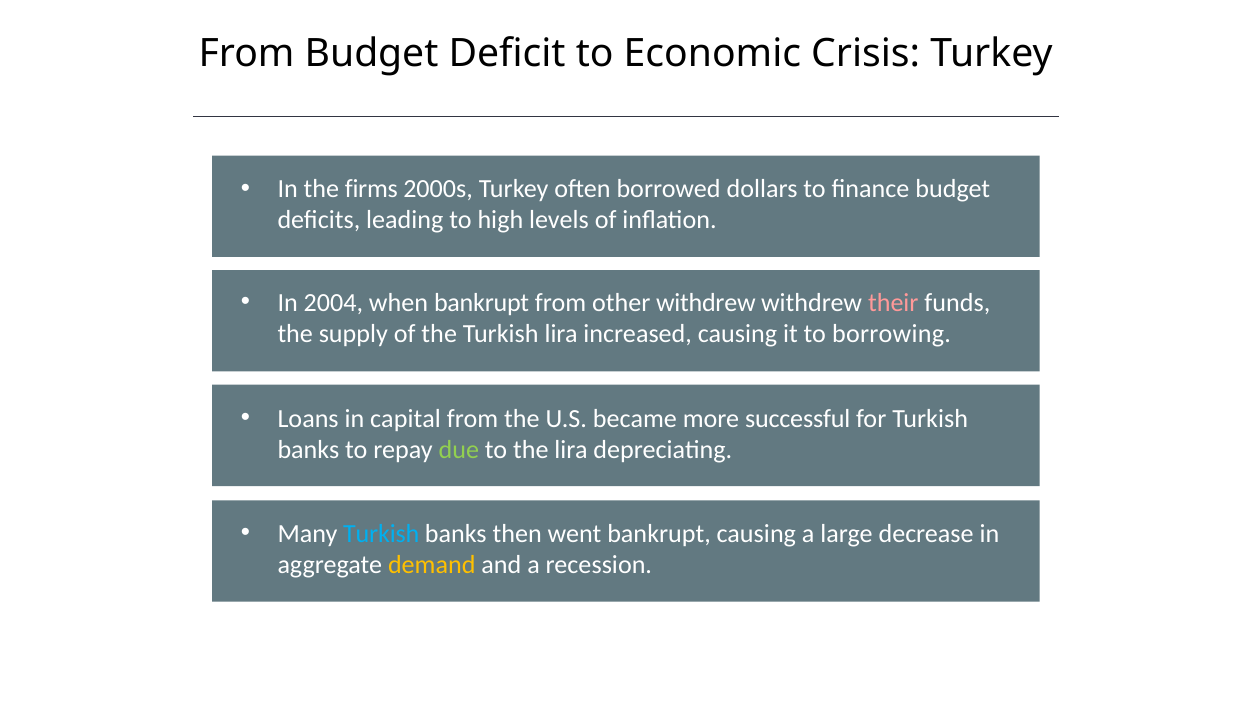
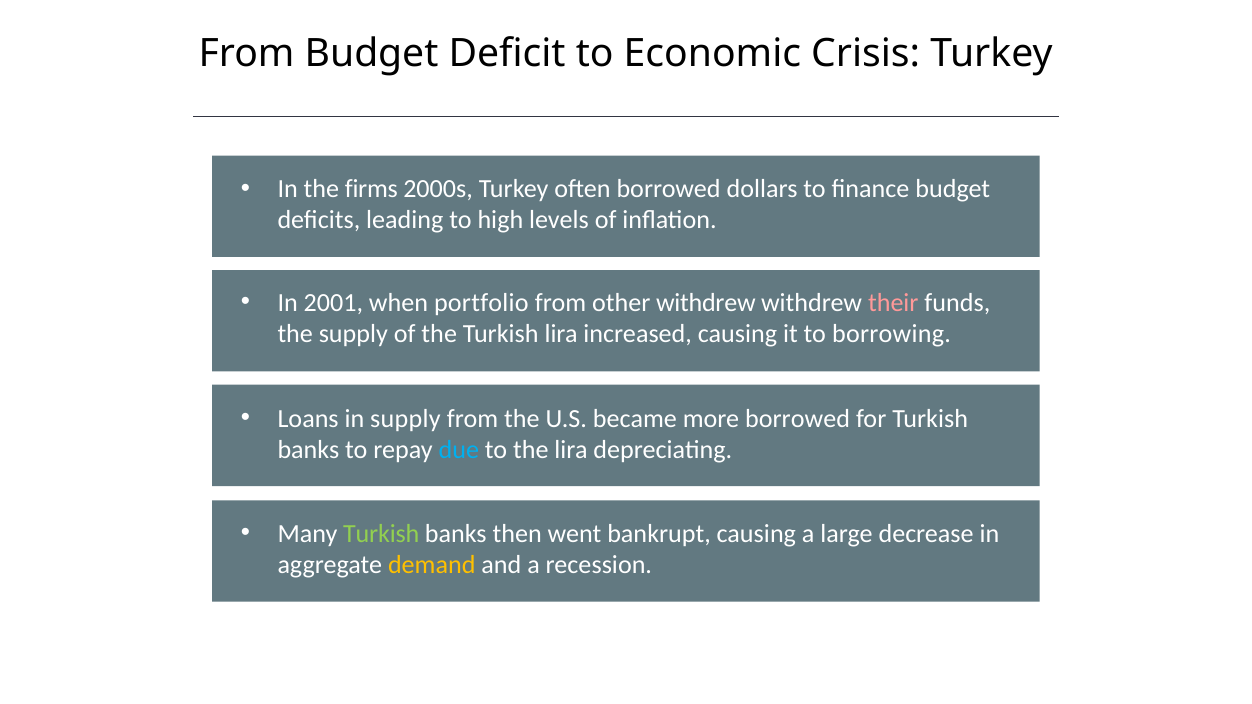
2004: 2004 -> 2001
when bankrupt: bankrupt -> portfolio
in capital: capital -> supply
more successful: successful -> borrowed
due colour: light green -> light blue
Turkish at (381, 534) colour: light blue -> light green
